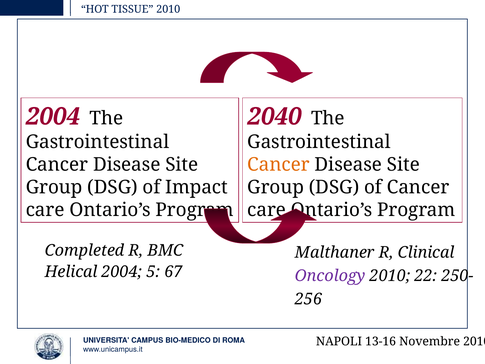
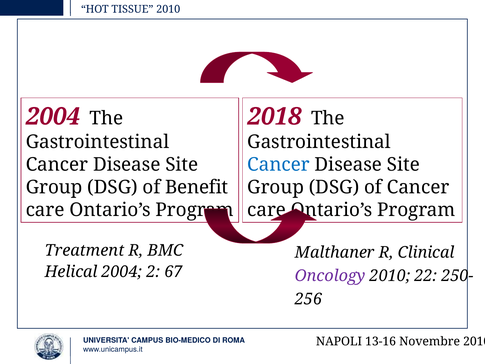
2040: 2040 -> 2018
Cancer at (279, 165) colour: orange -> blue
Impact: Impact -> Benefit
Completed: Completed -> Treatment
5: 5 -> 2
